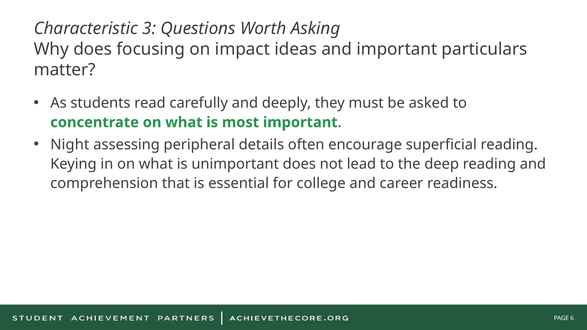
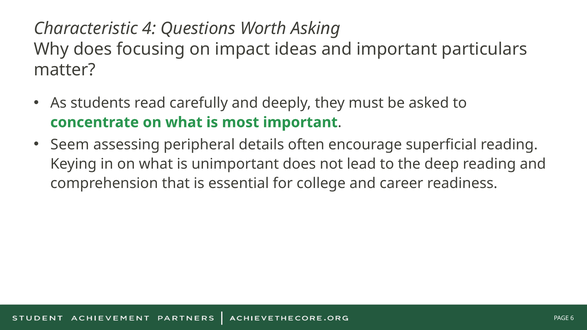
3: 3 -> 4
Night: Night -> Seem
